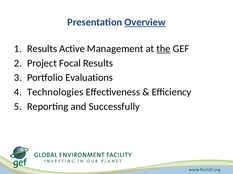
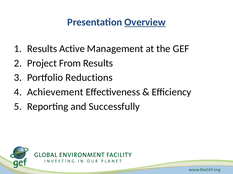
the underline: present -> none
Focal: Focal -> From
Evaluations: Evaluations -> Reductions
Technologies: Technologies -> Achievement
